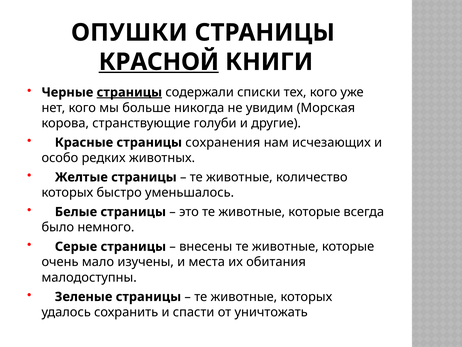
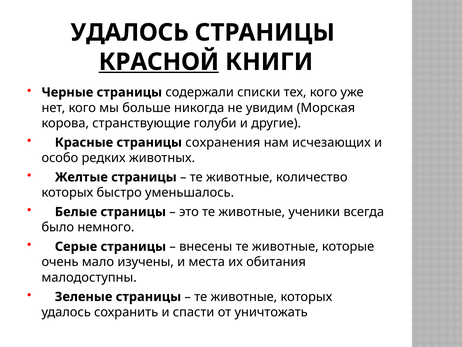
ОПУШКИ at (129, 33): ОПУШКИ -> УДАЛОСЬ
страницы at (129, 92) underline: present -> none
это те животные которые: которые -> ученики
